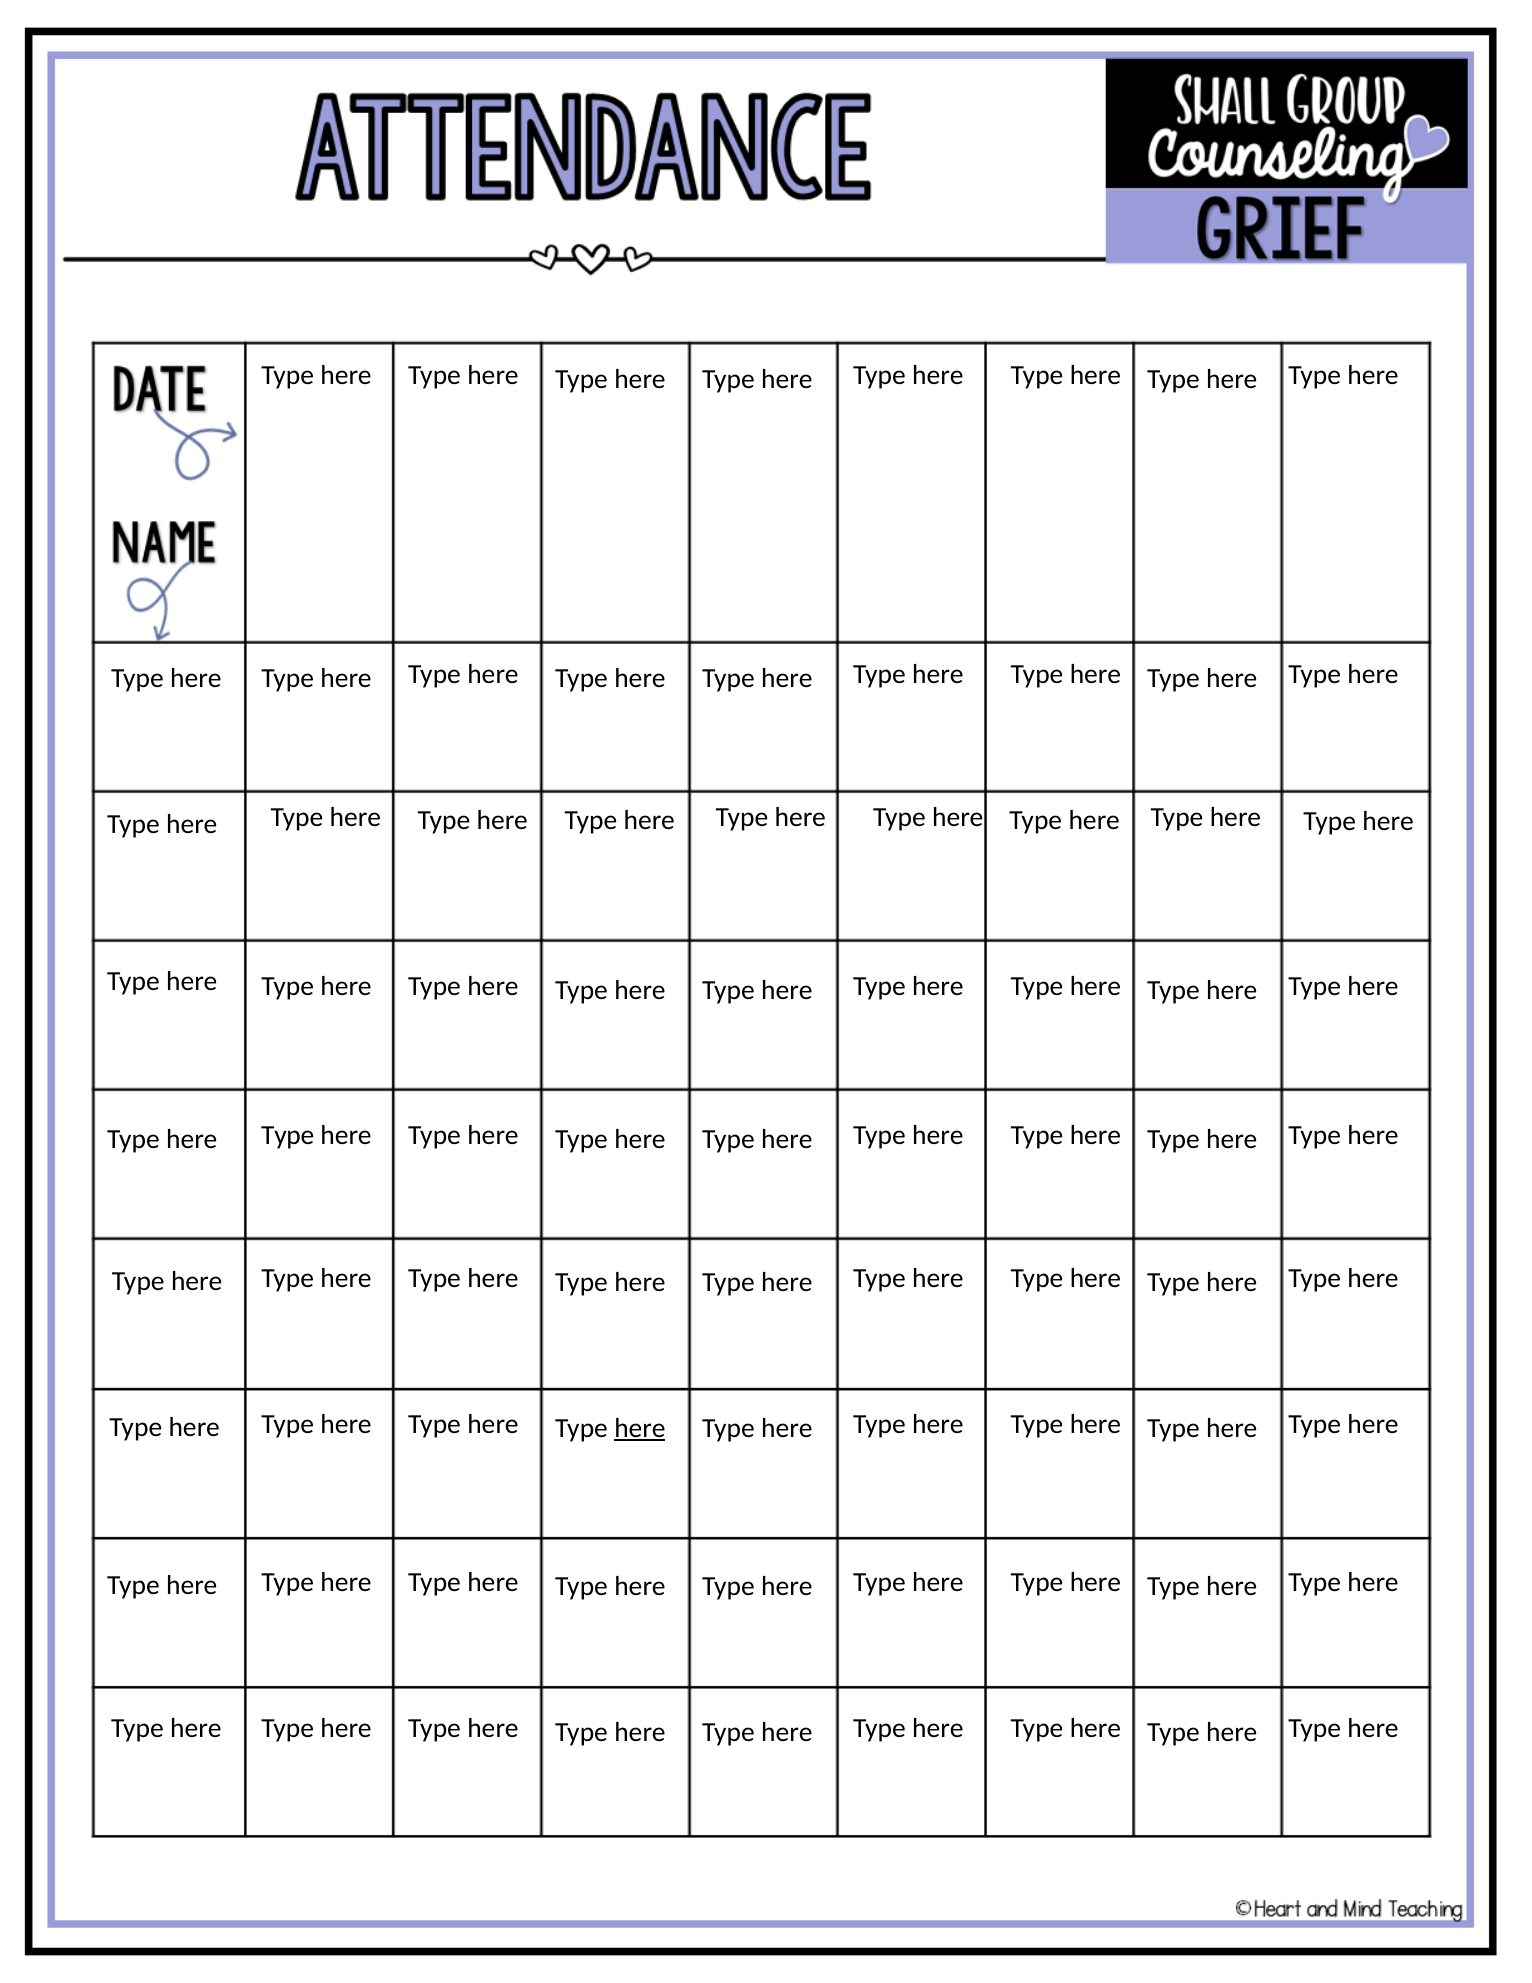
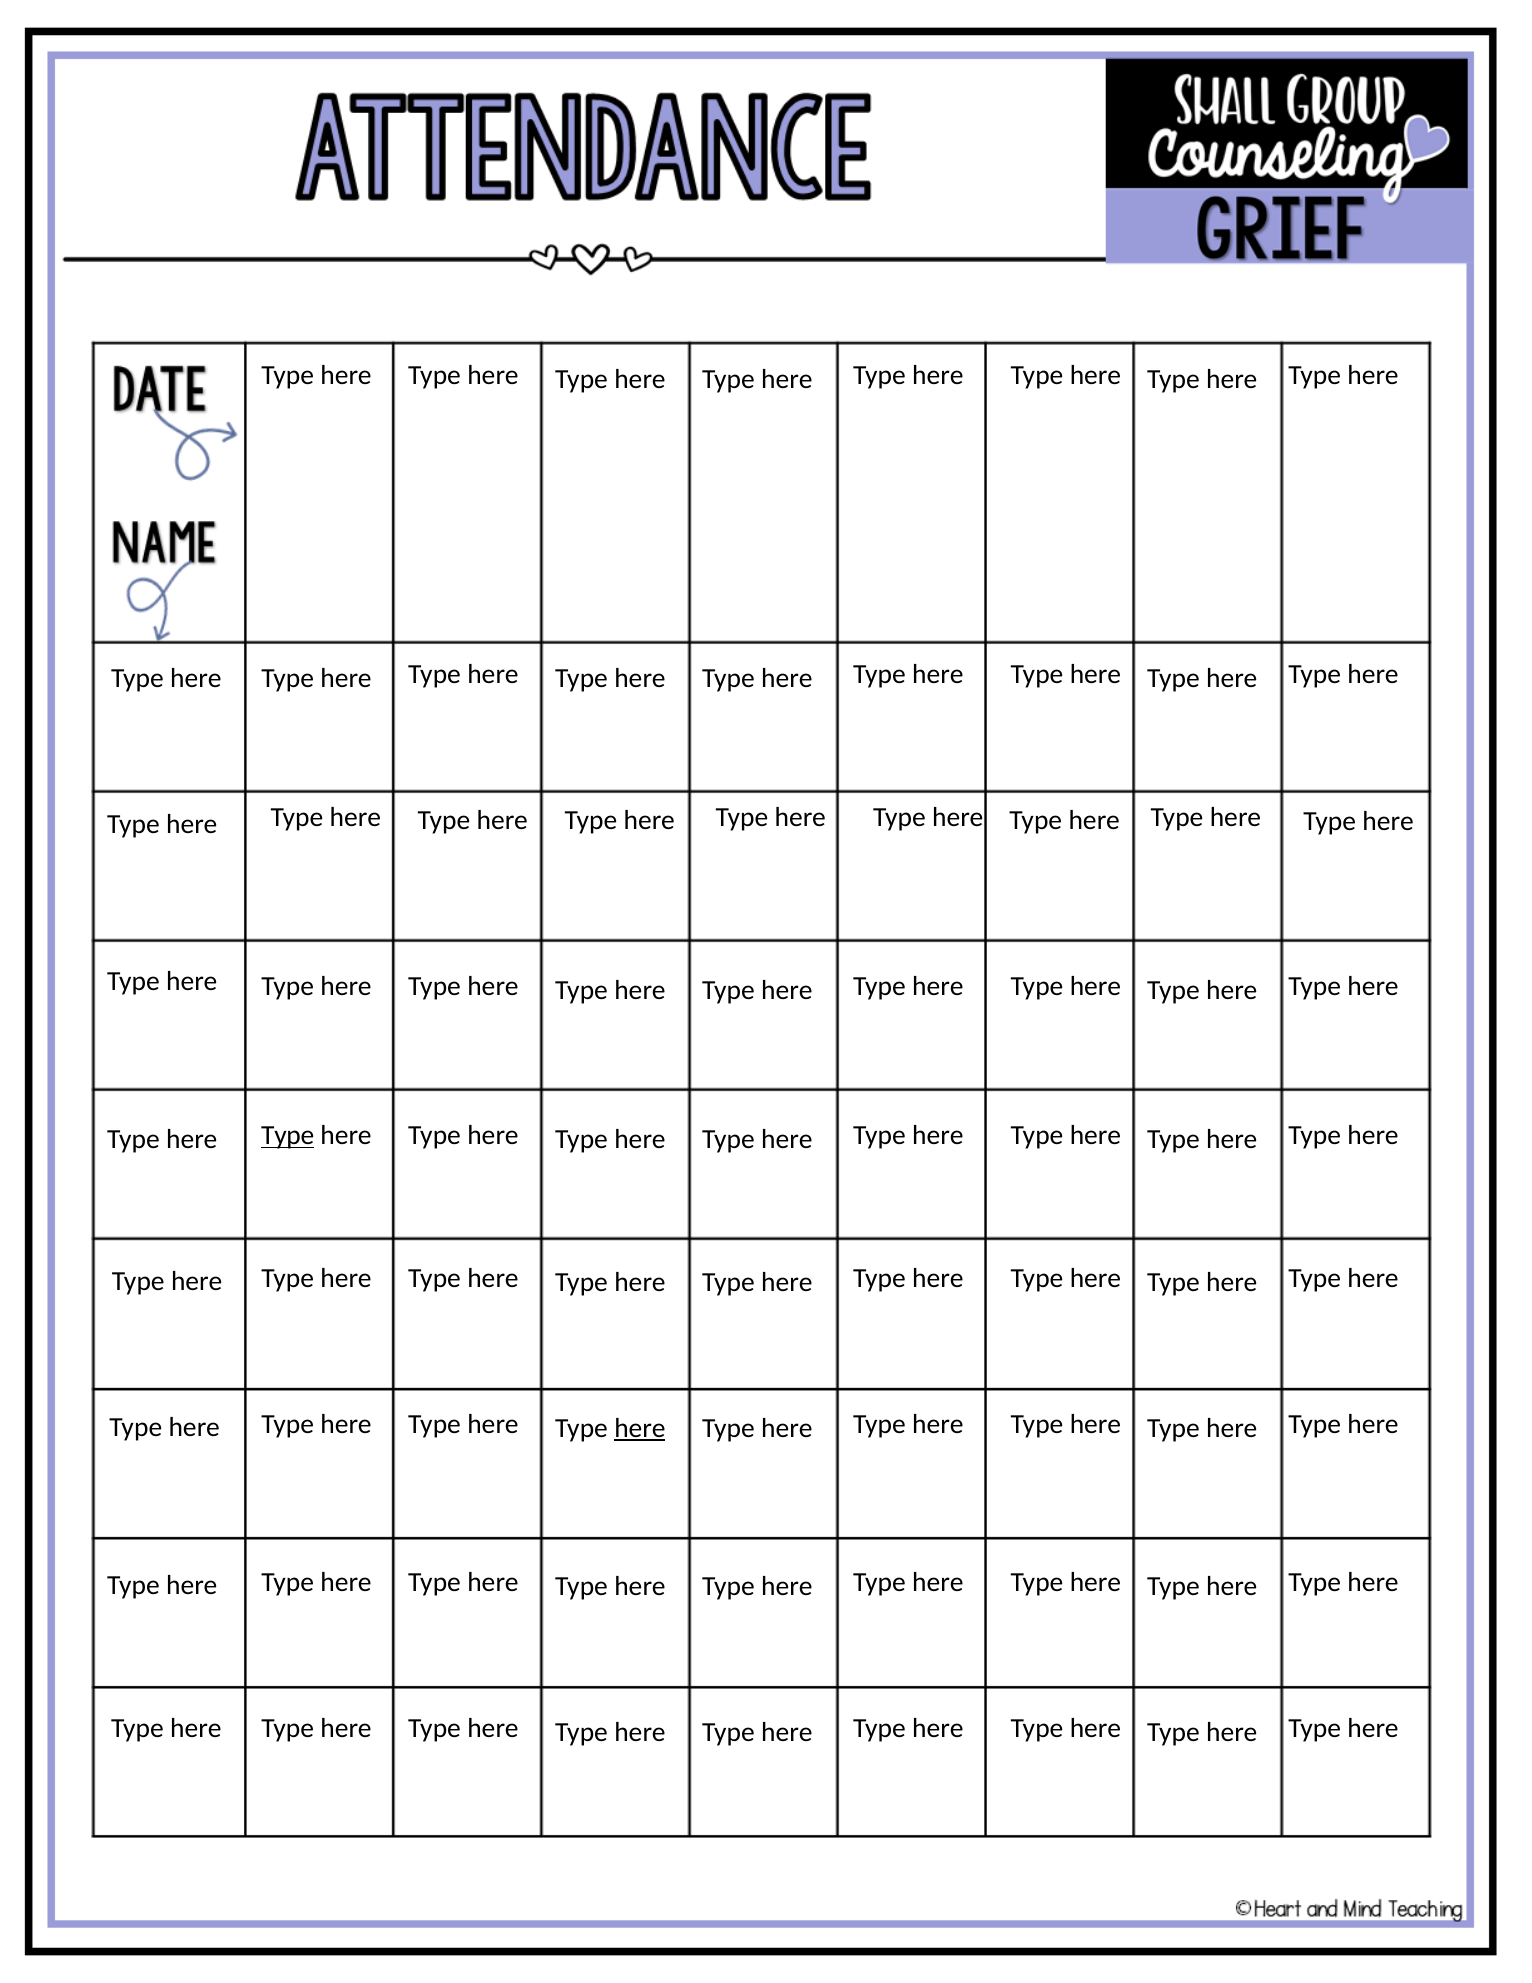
Type at (288, 1135) underline: none -> present
